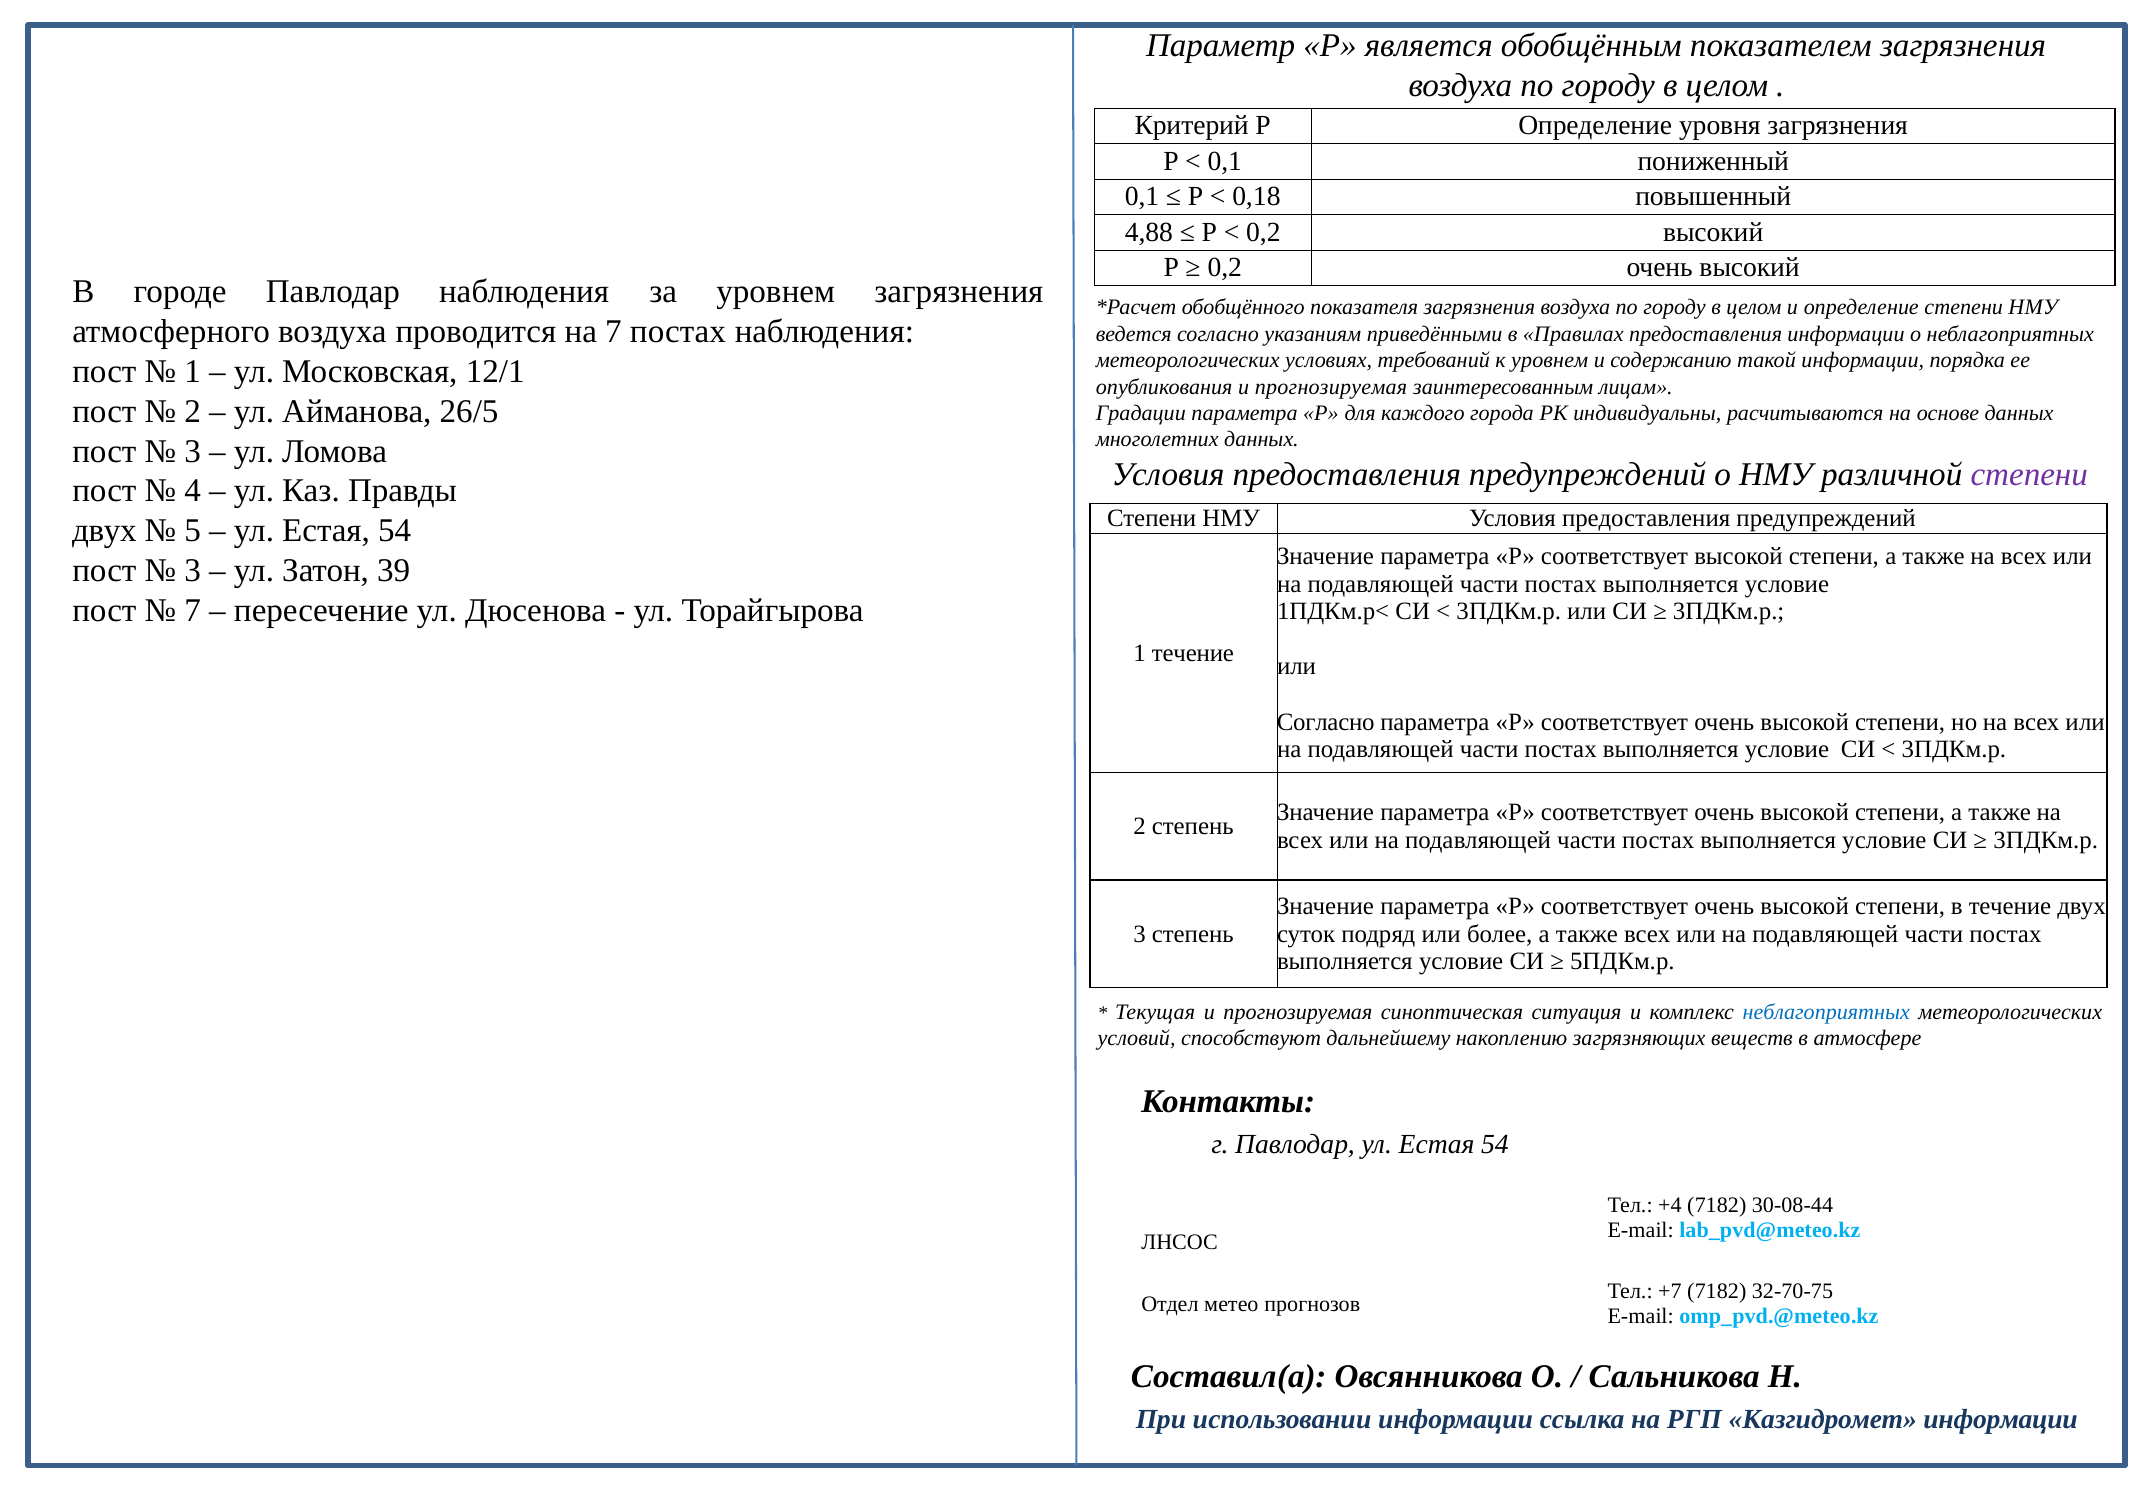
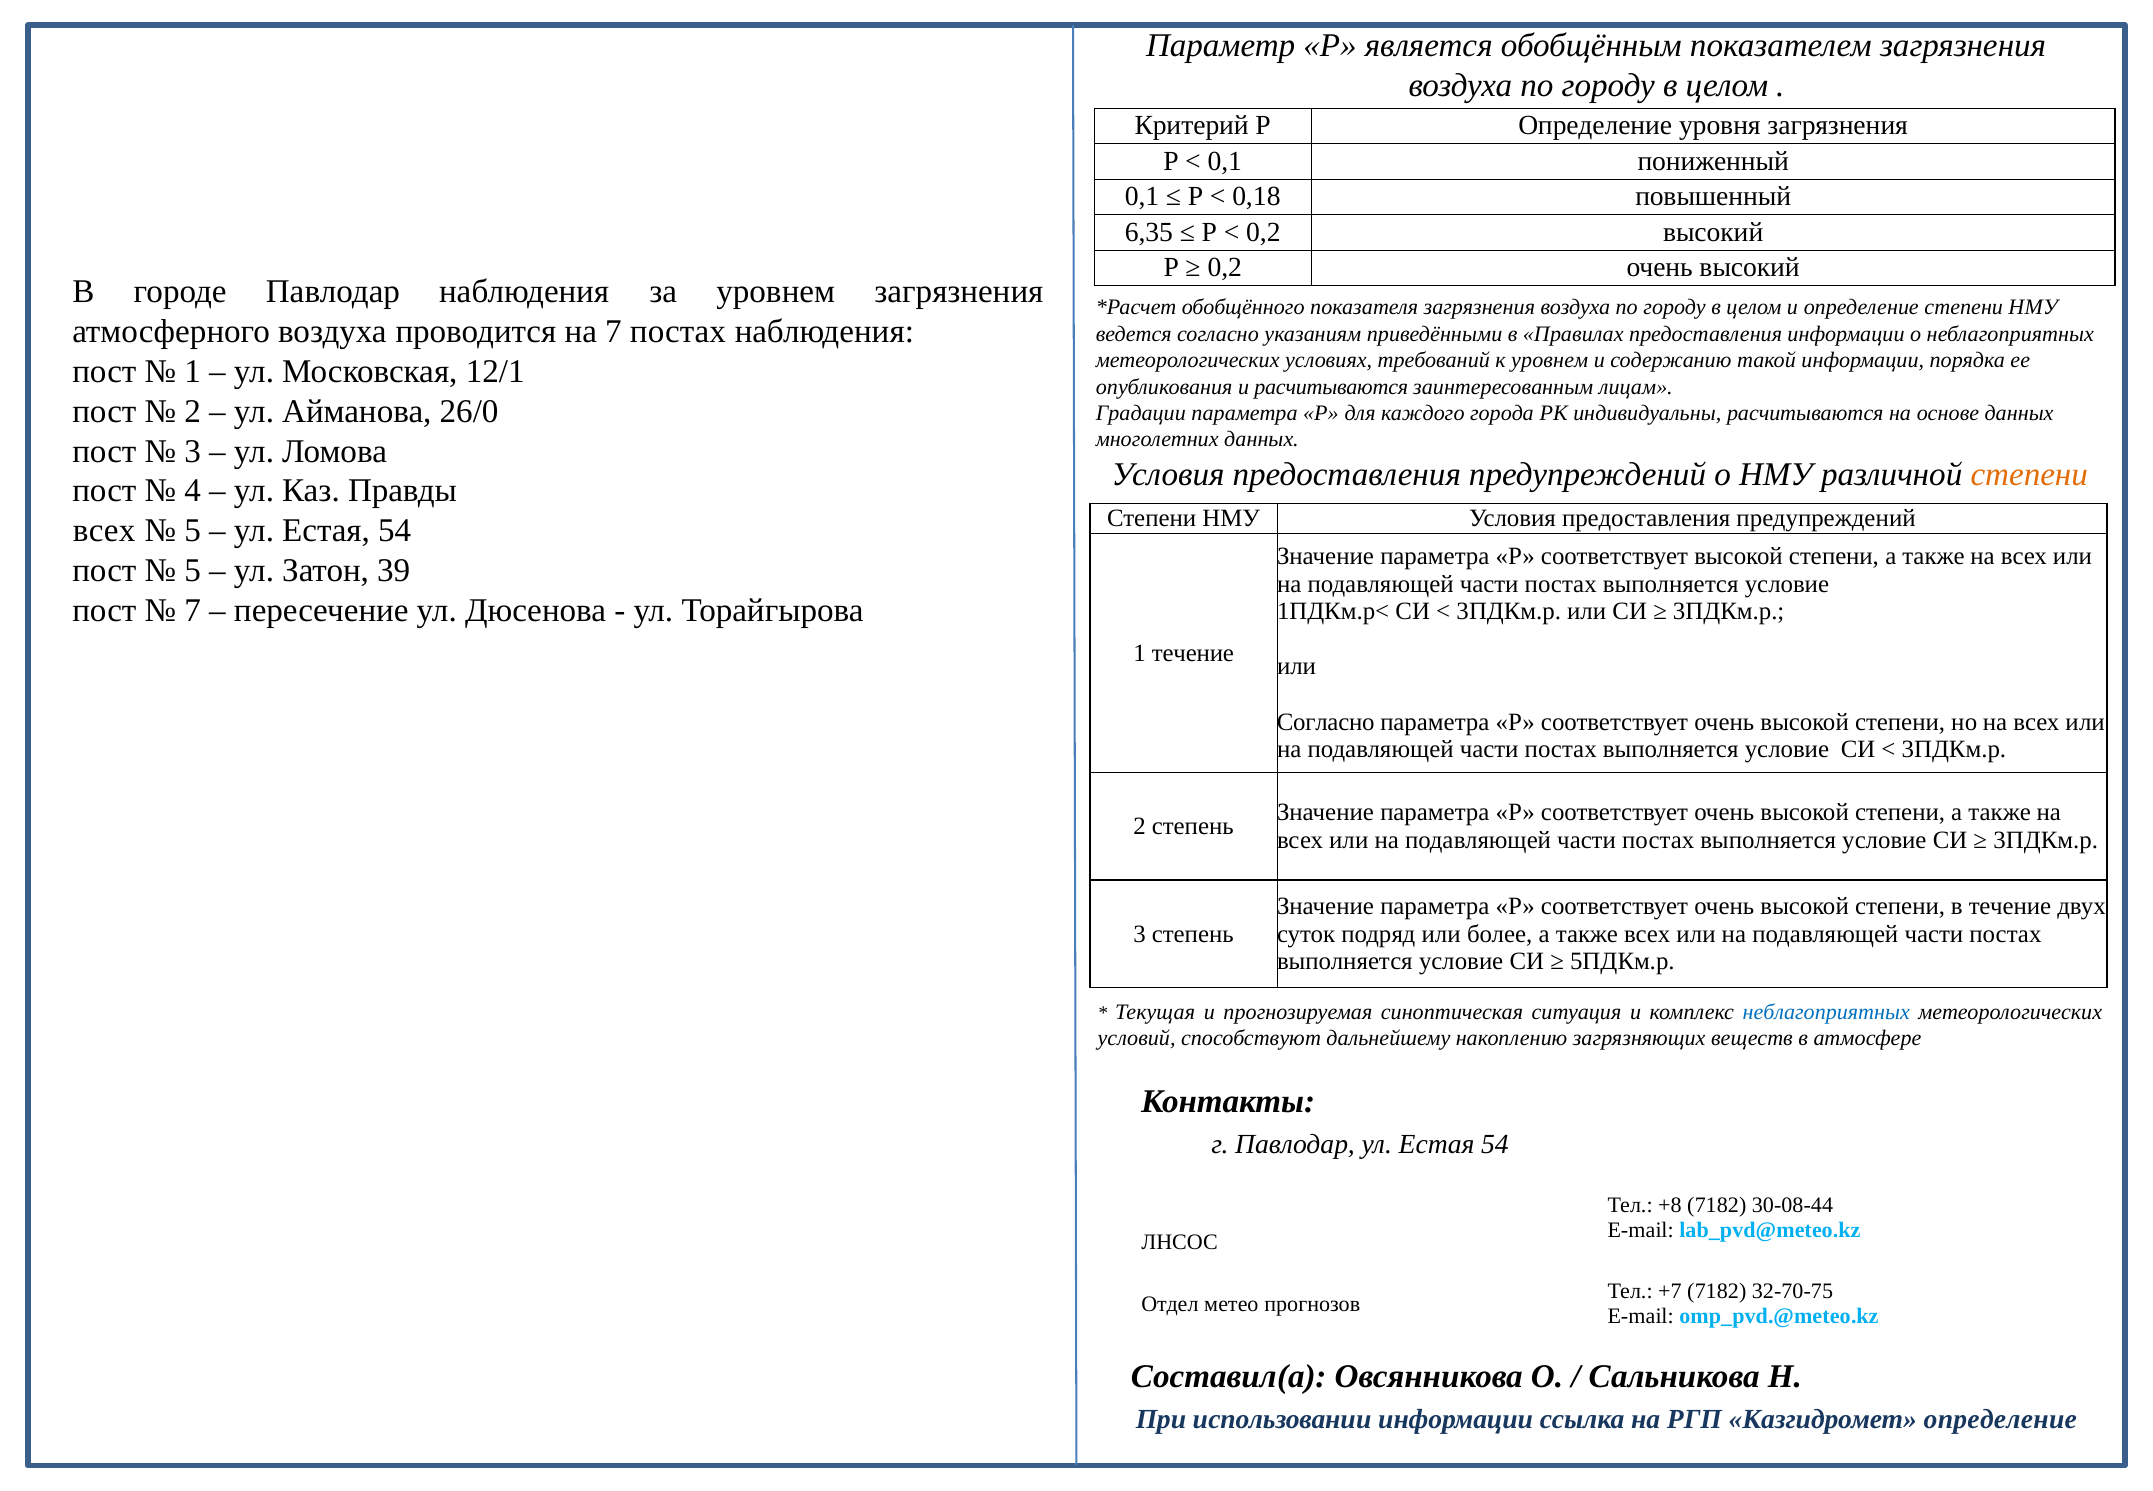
4,88: 4,88 -> 6,35
опубликования и прогнозируемая: прогнозируемая -> расчитываются
26/5: 26/5 -> 26/0
степени at (2029, 475) colour: purple -> orange
двух at (104, 530): двух -> всех
3 at (193, 570): 3 -> 5
+4: +4 -> +8
Казгидромет информации: информации -> определение
